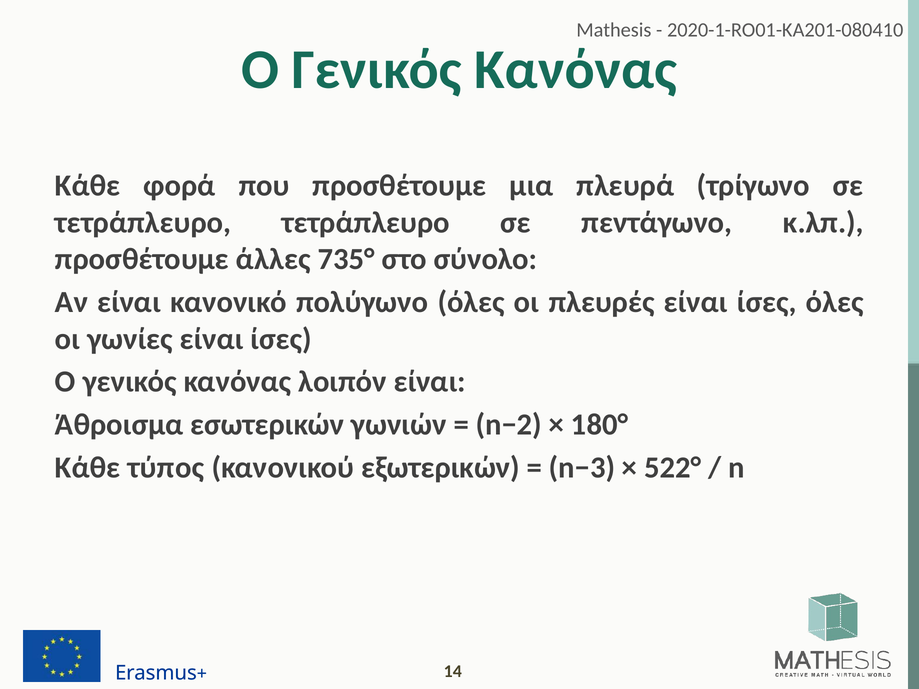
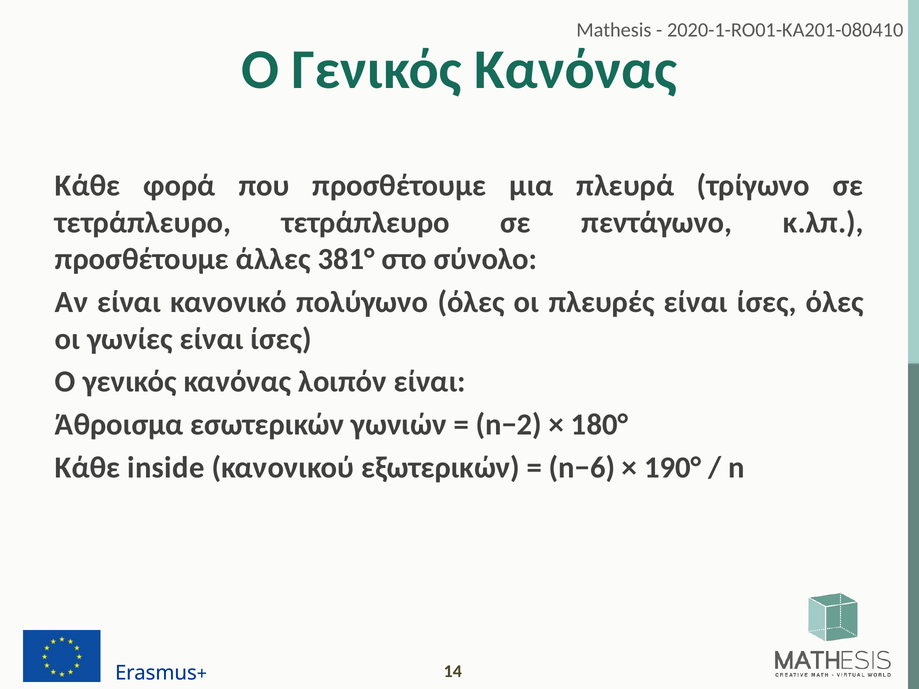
735°: 735° -> 381°
τύπος: τύπος -> inside
n−3: n−3 -> n−6
522°: 522° -> 190°
